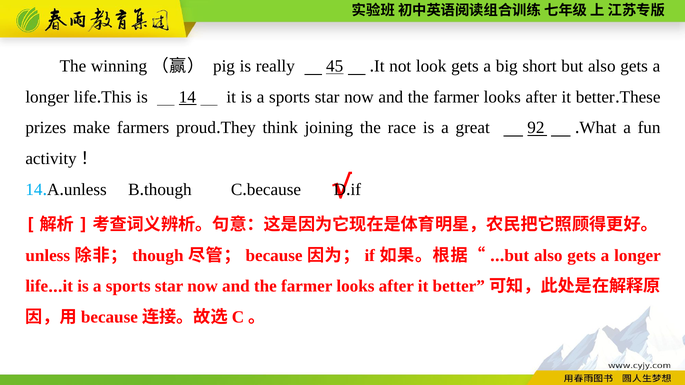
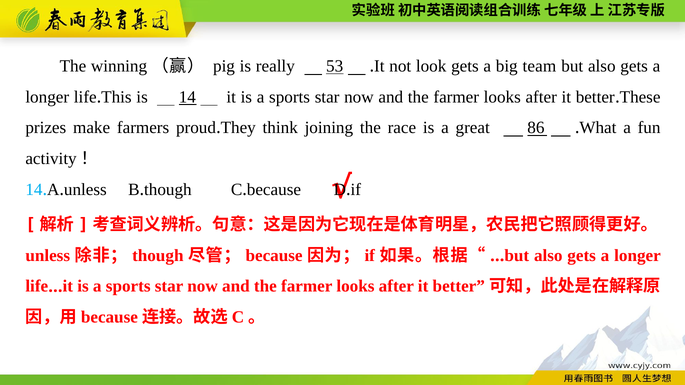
45: 45 -> 53
short: short -> team
92: 92 -> 86
